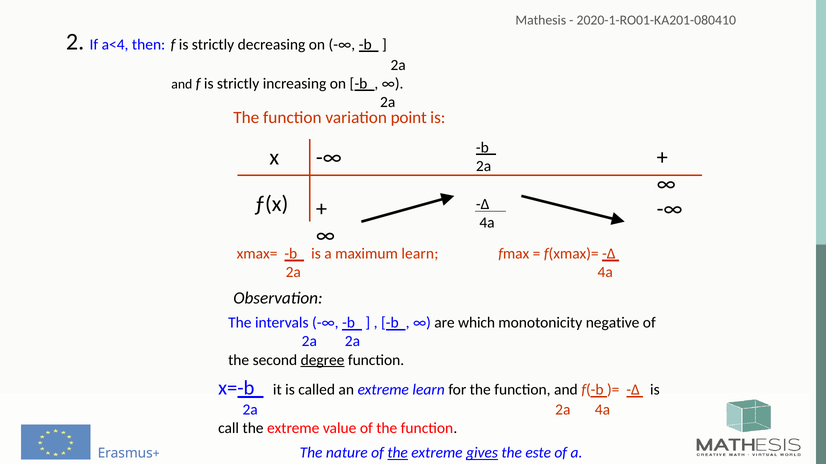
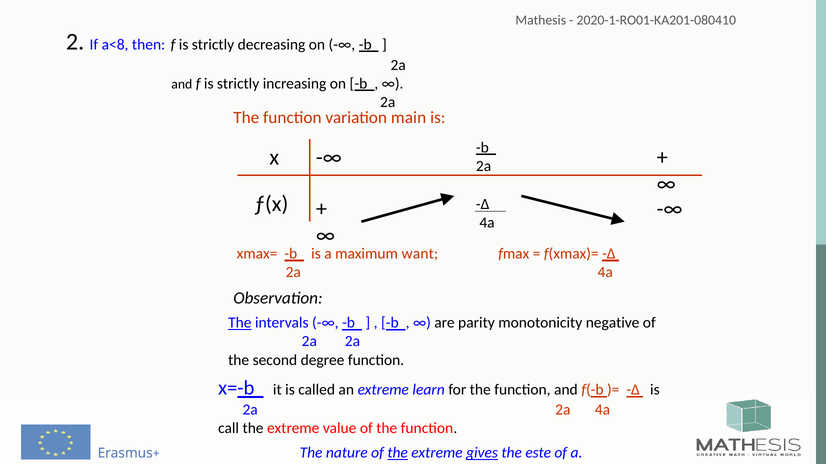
a<4: a<4 -> a<8
point: point -> main
maximum learn: learn -> want
The at (240, 323) underline: none -> present
which: which -> parity
degree underline: present -> none
